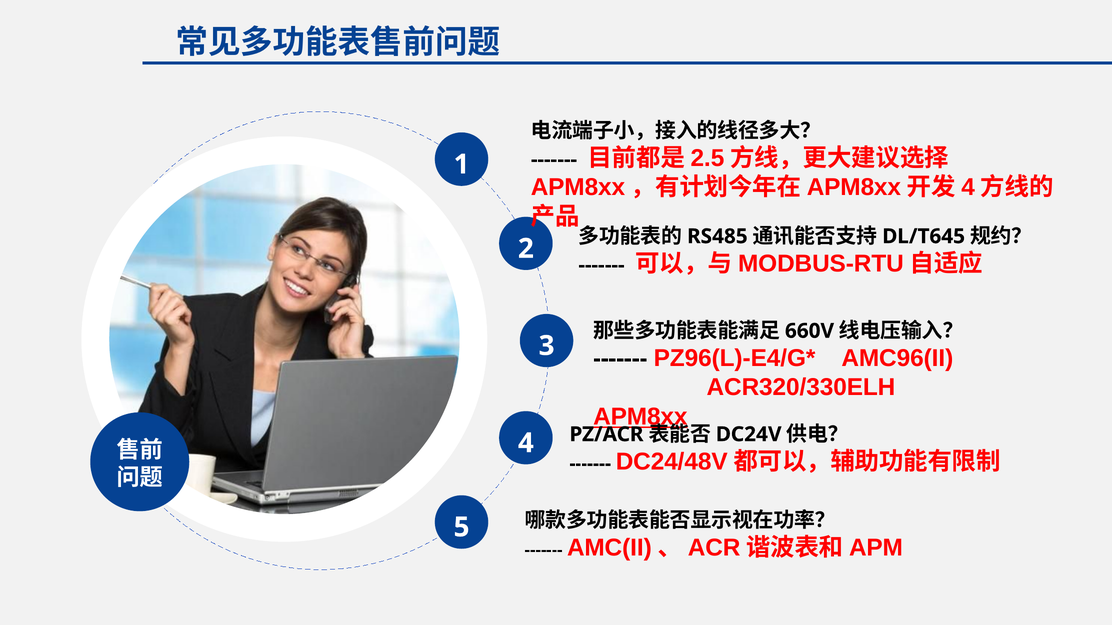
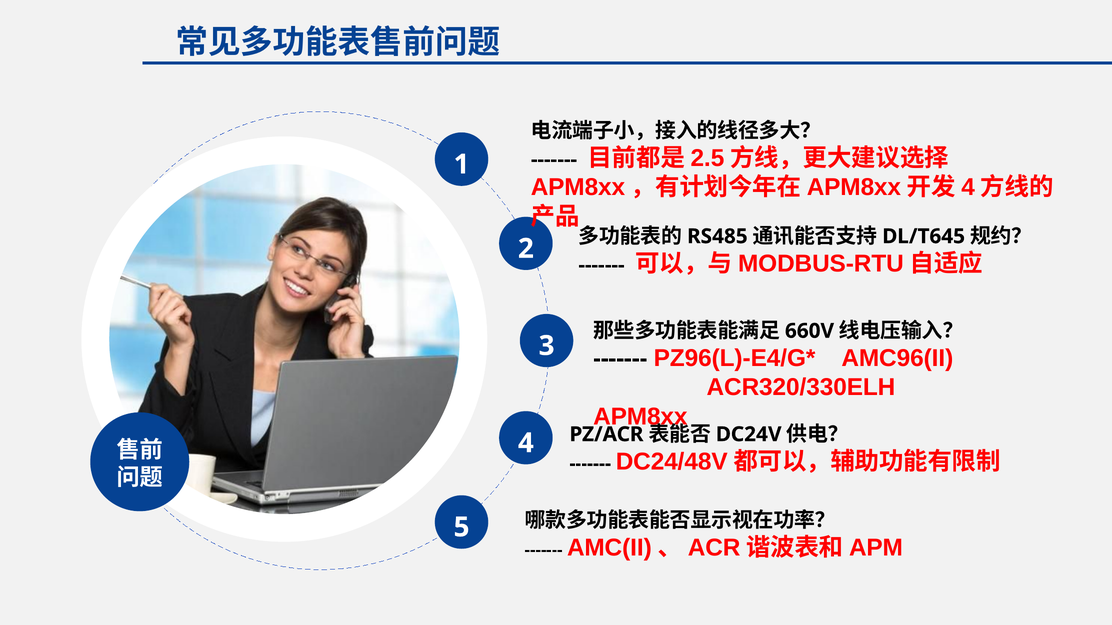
APM8xx underline: present -> none
